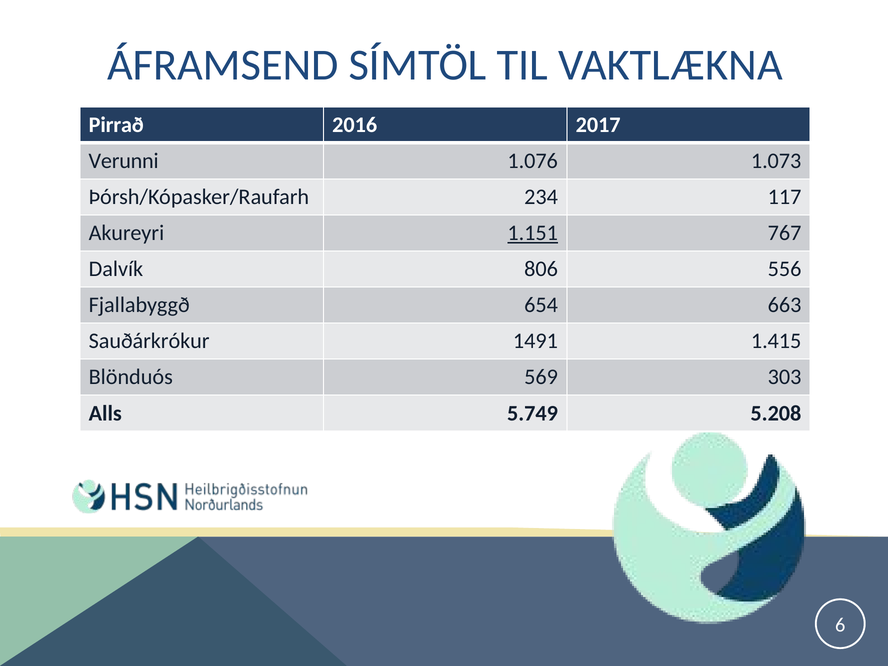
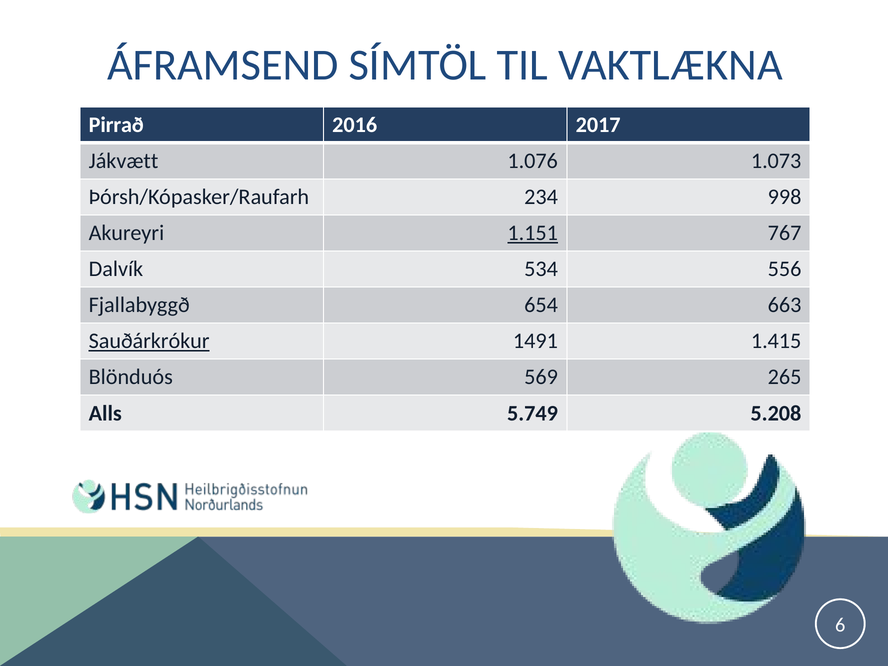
Verunni: Verunni -> Jákvætt
117: 117 -> 998
806: 806 -> 534
Sauðárkrókur underline: none -> present
303: 303 -> 265
